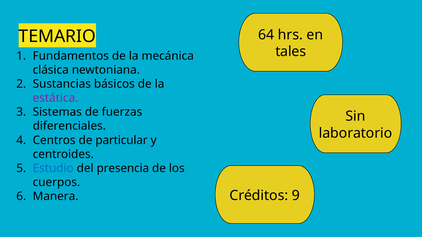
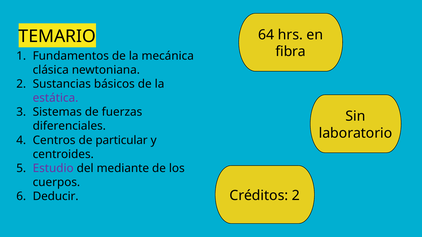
tales: tales -> fibra
Estudio colour: blue -> purple
presencia: presencia -> mediante
Créditos 9: 9 -> 2
Manera: Manera -> Deducir
